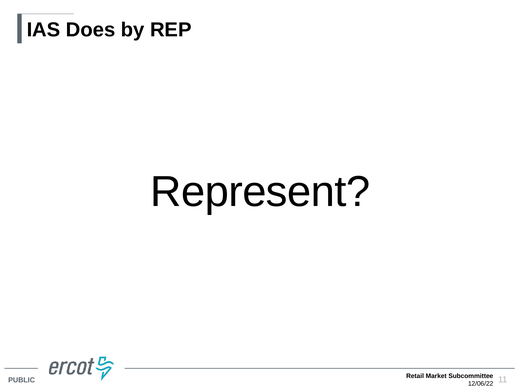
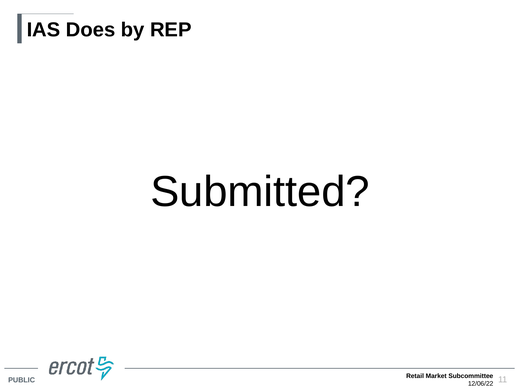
Represent: Represent -> Submitted
